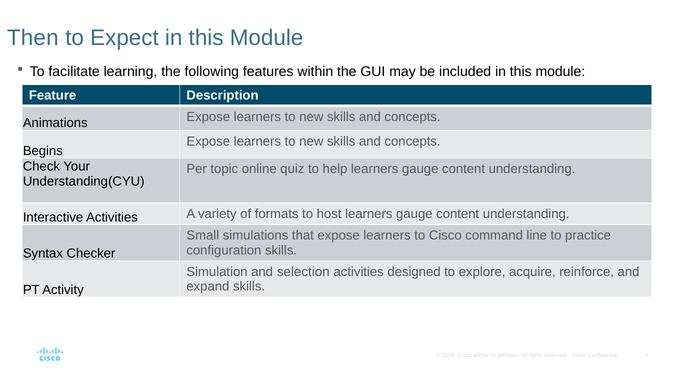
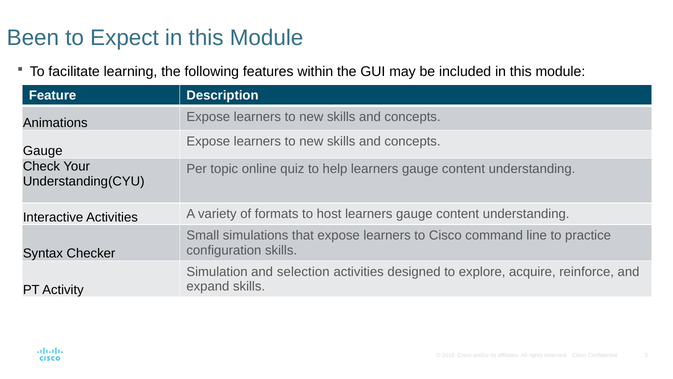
Then: Then -> Been
Begins at (43, 151): Begins -> Gauge
